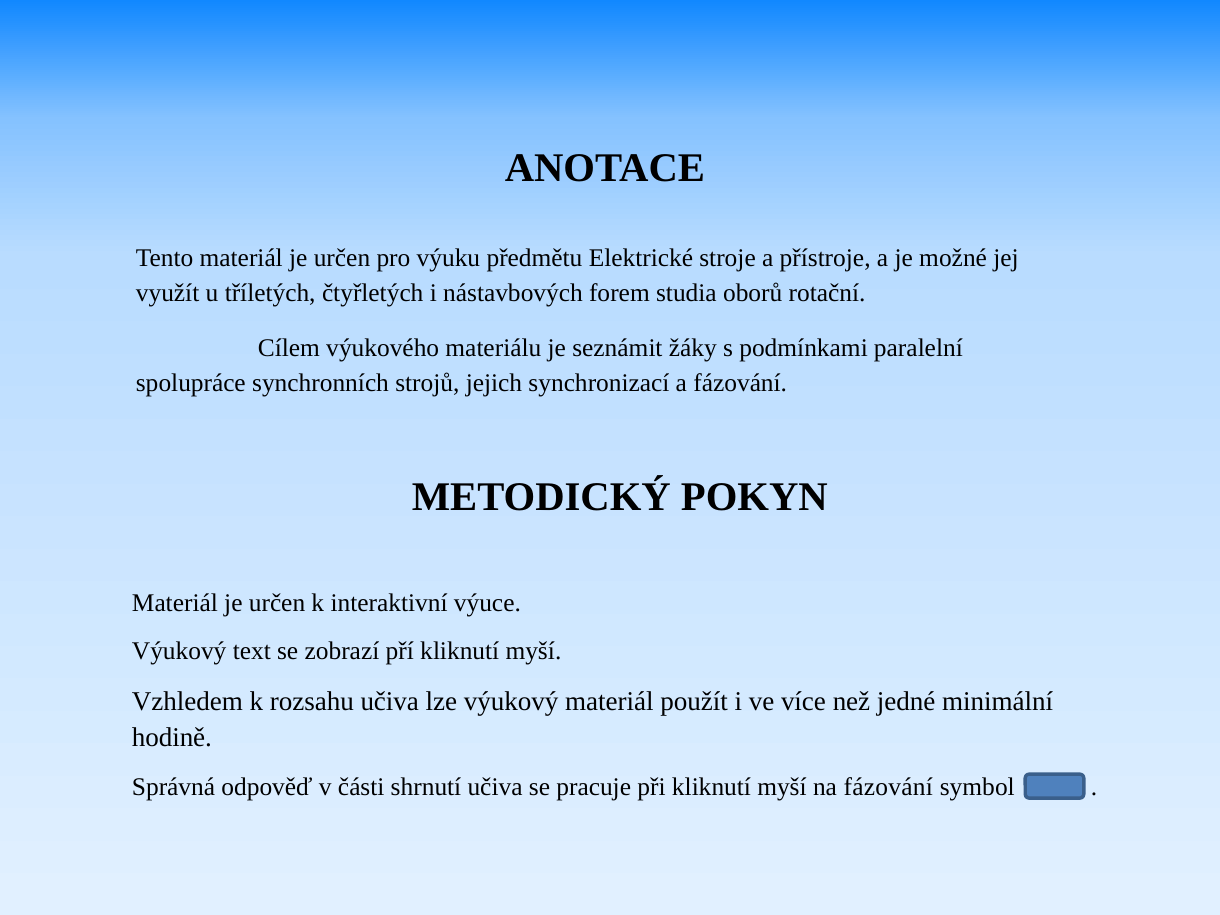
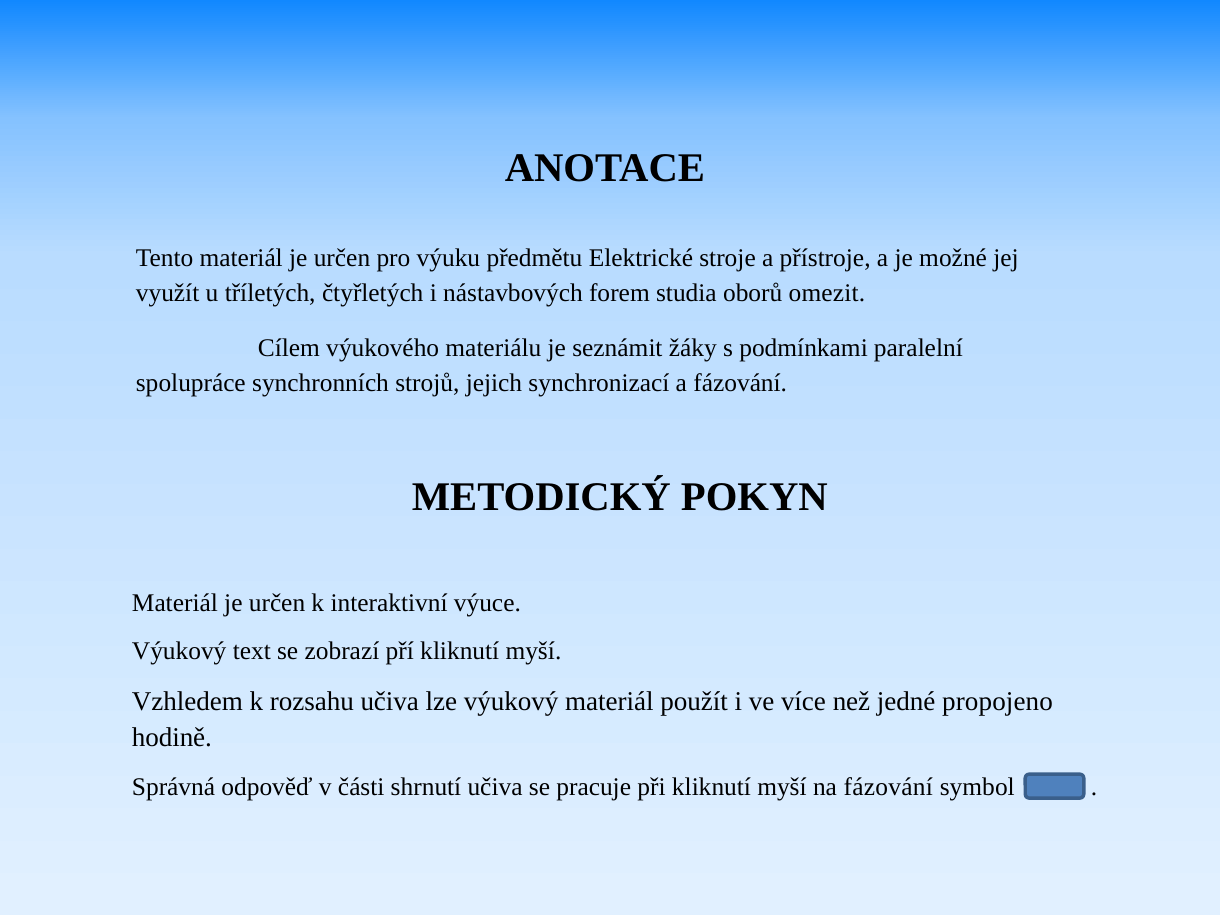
rotační: rotační -> omezit
minimální: minimální -> propojeno
